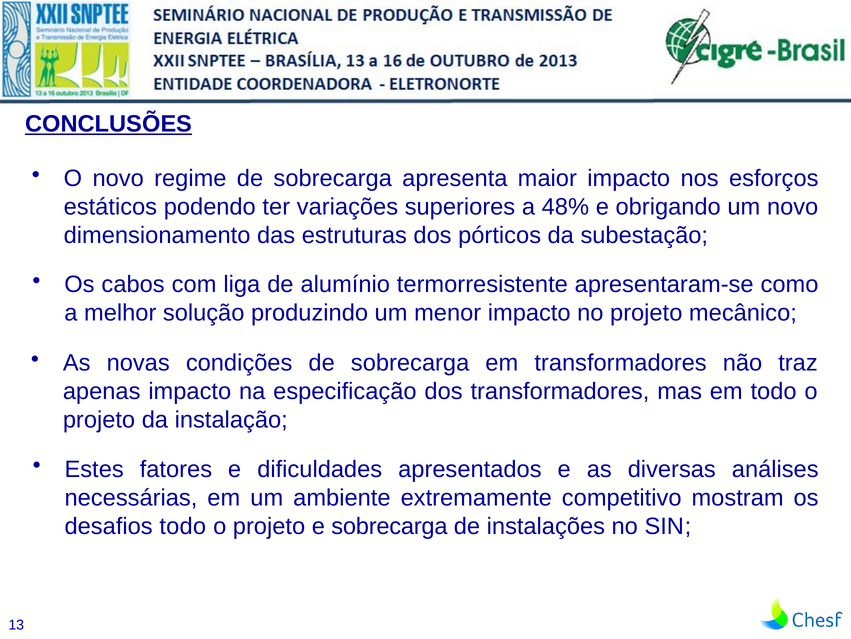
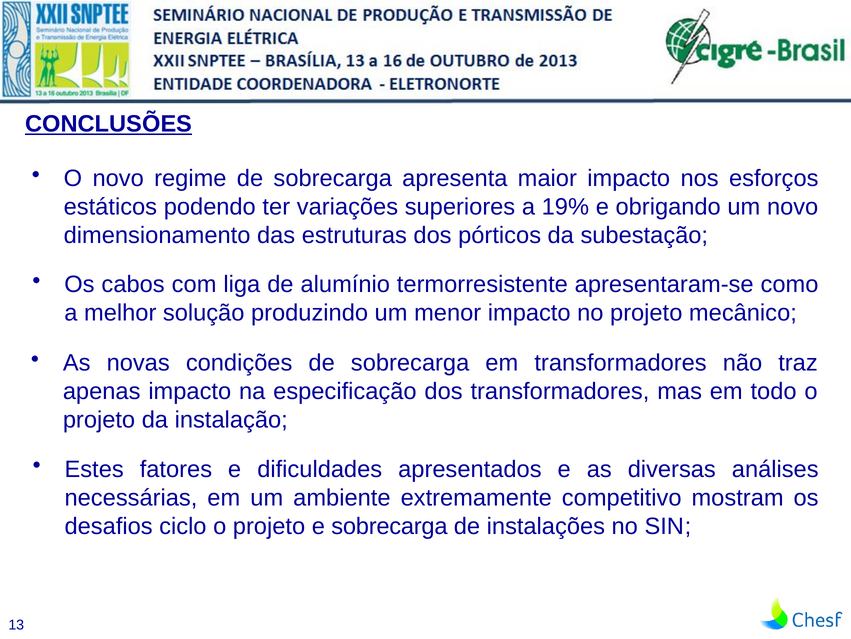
48%: 48% -> 19%
desafios todo: todo -> ciclo
